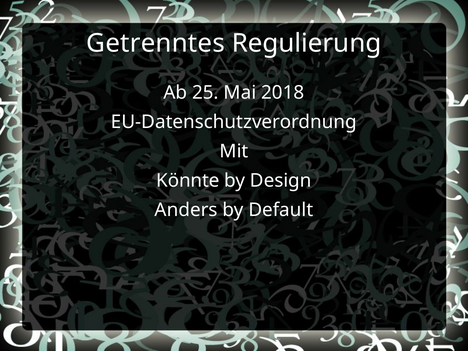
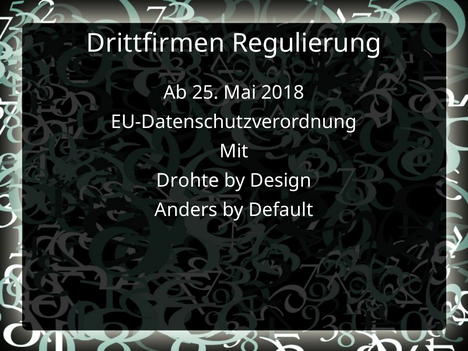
Getrenntes: Getrenntes -> Drittfirmen
Könnte: Könnte -> Drohte
